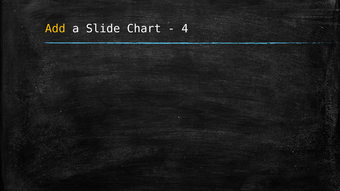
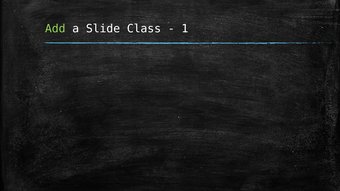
Add colour: yellow -> light green
Chart: Chart -> Class
4: 4 -> 1
